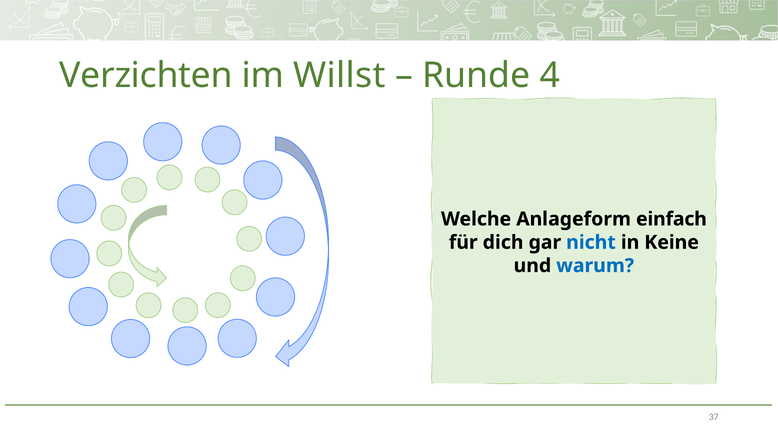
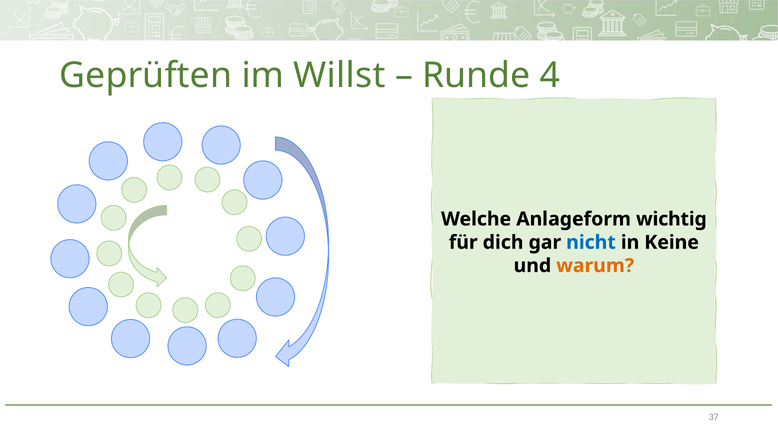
Verzichten: Verzichten -> Geprüften
einfach: einfach -> wichtig
warum colour: blue -> orange
